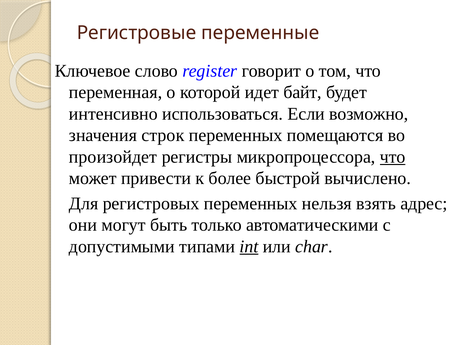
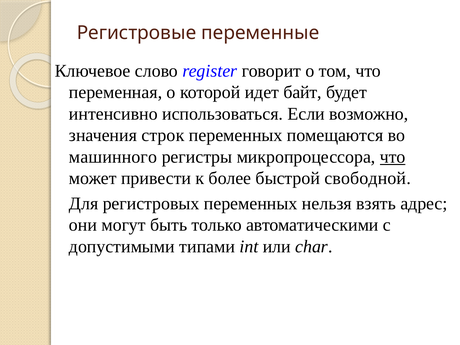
произойдет: произойдет -> машинного
вычислено: вычислено -> свободной
int underline: present -> none
